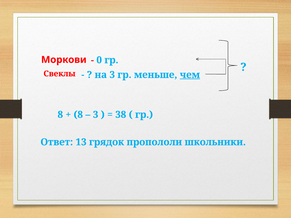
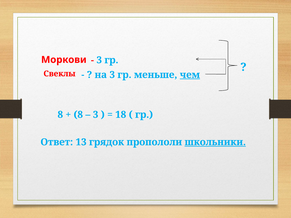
0 at (99, 60): 0 -> 3
38: 38 -> 18
школьники underline: none -> present
